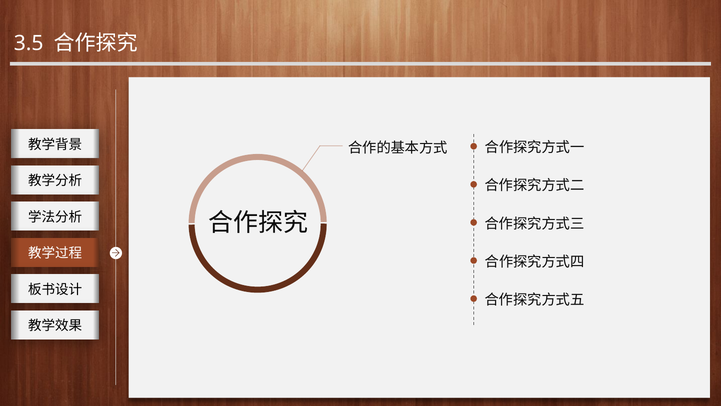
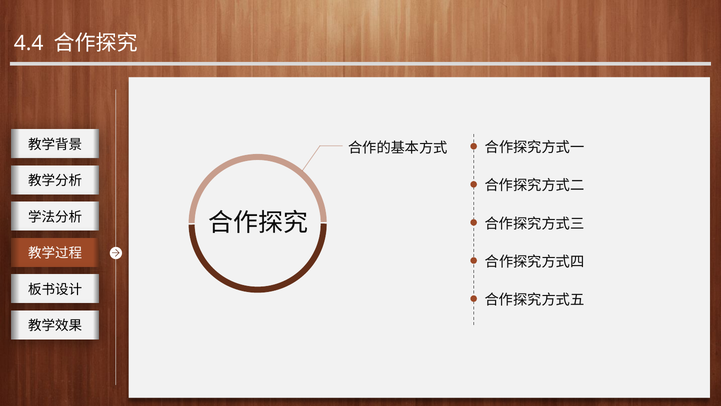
3.5: 3.5 -> 4.4
